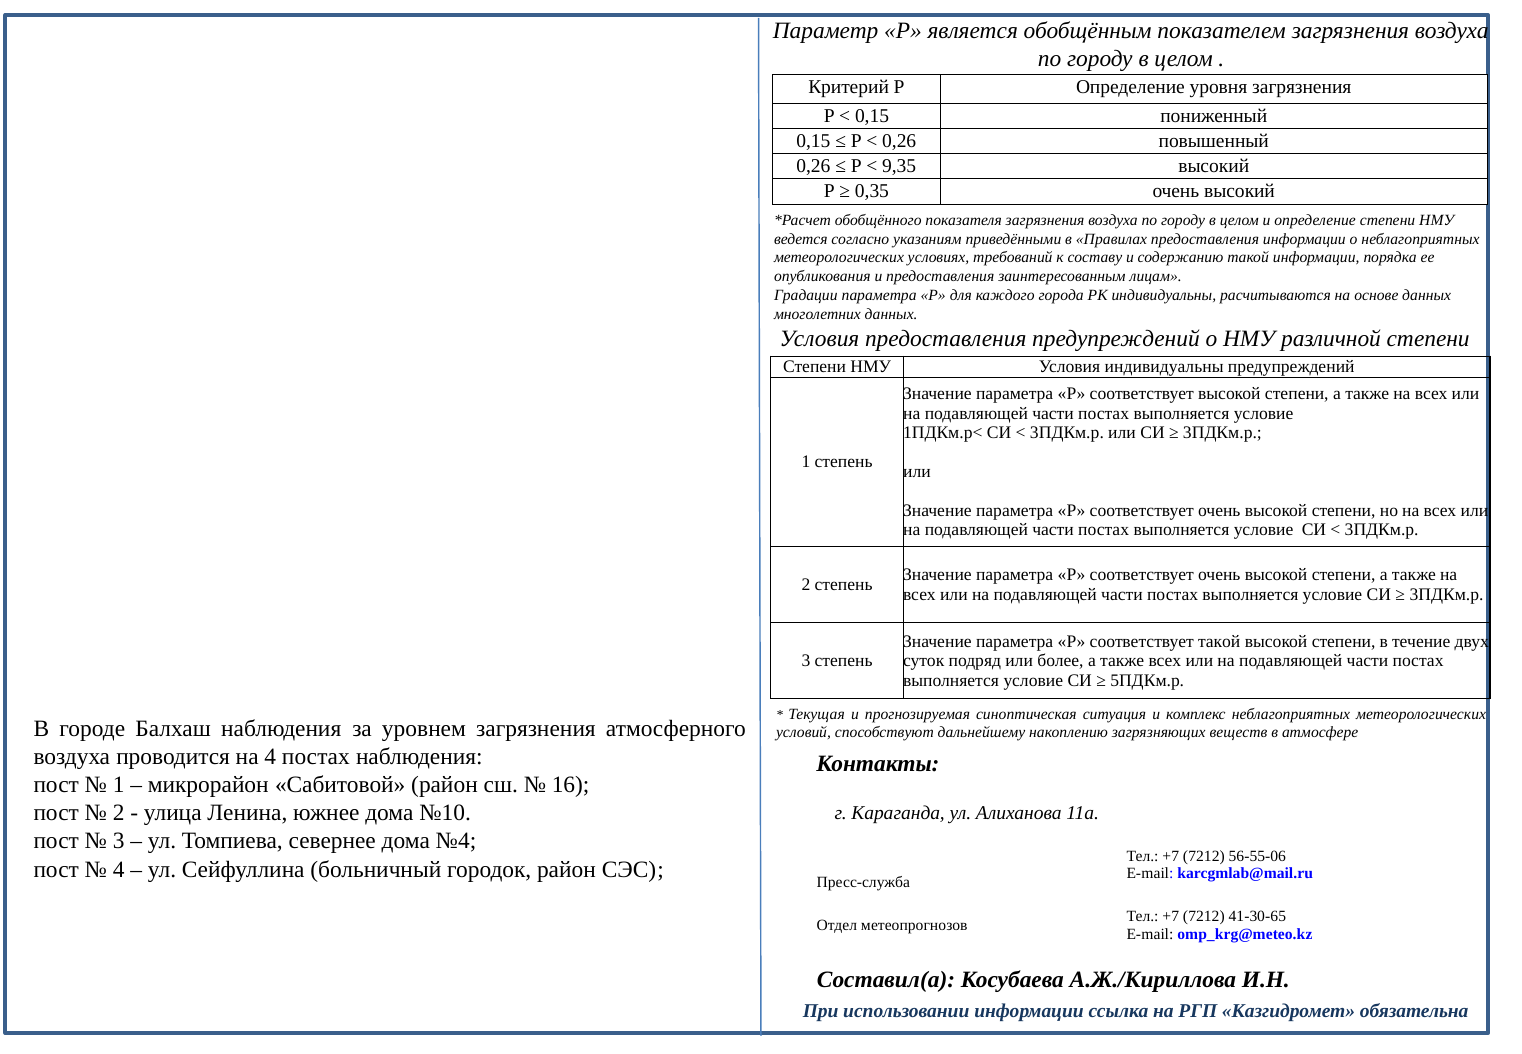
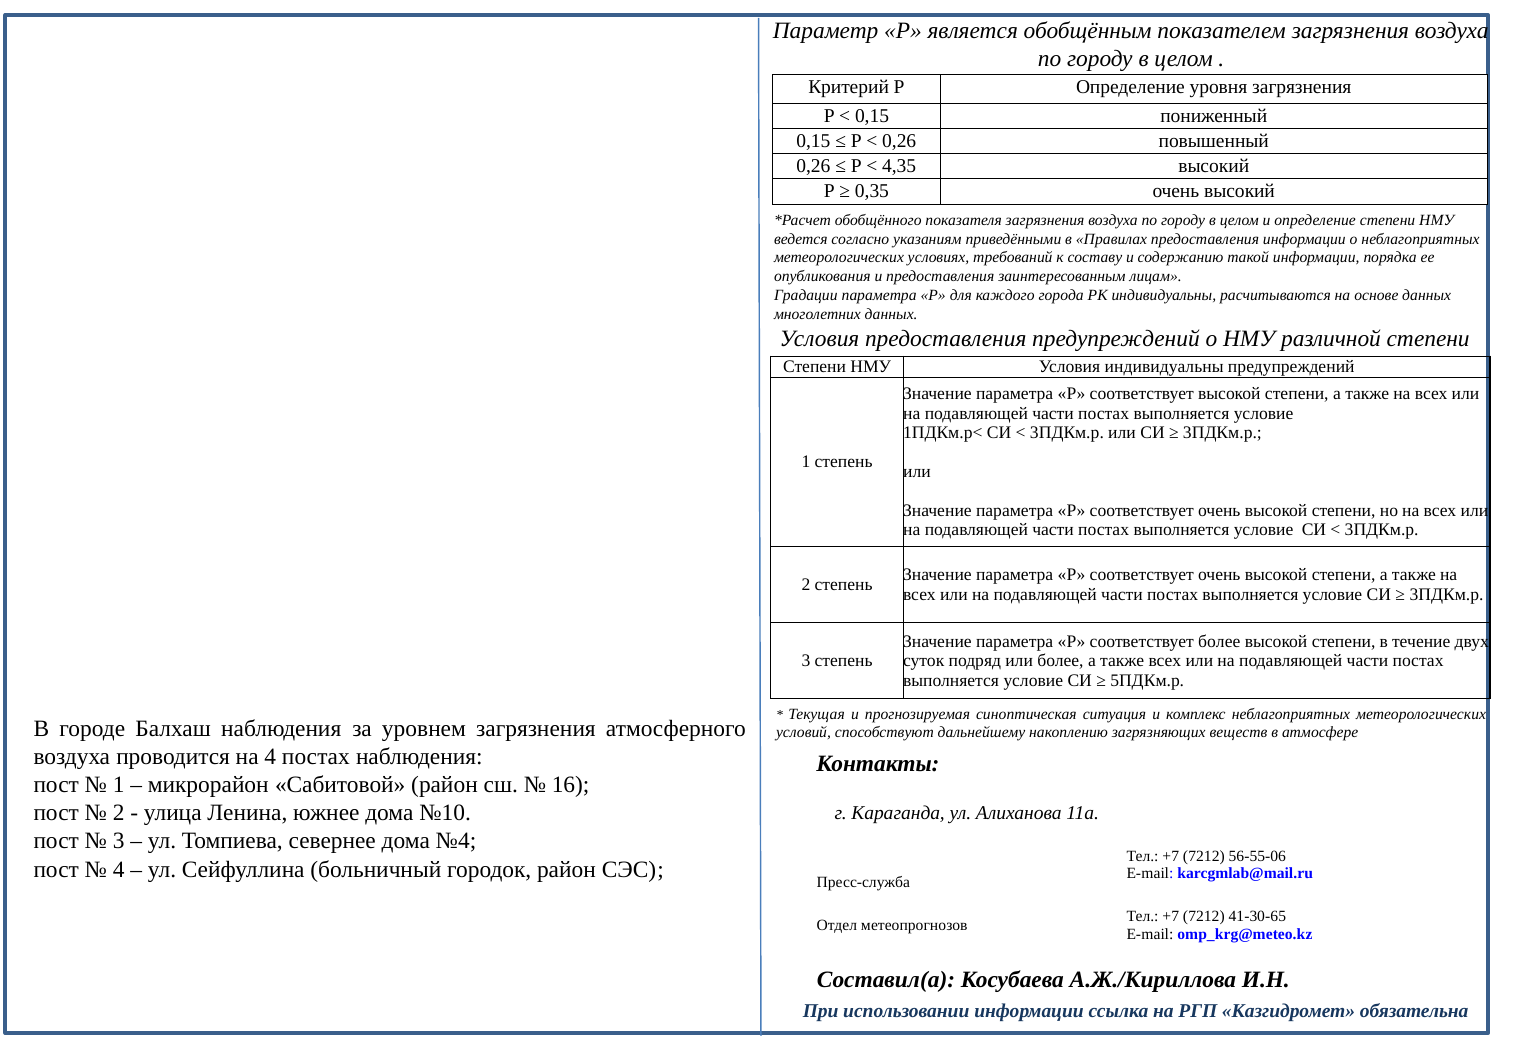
9,35: 9,35 -> 4,35
соответствует такой: такой -> более
